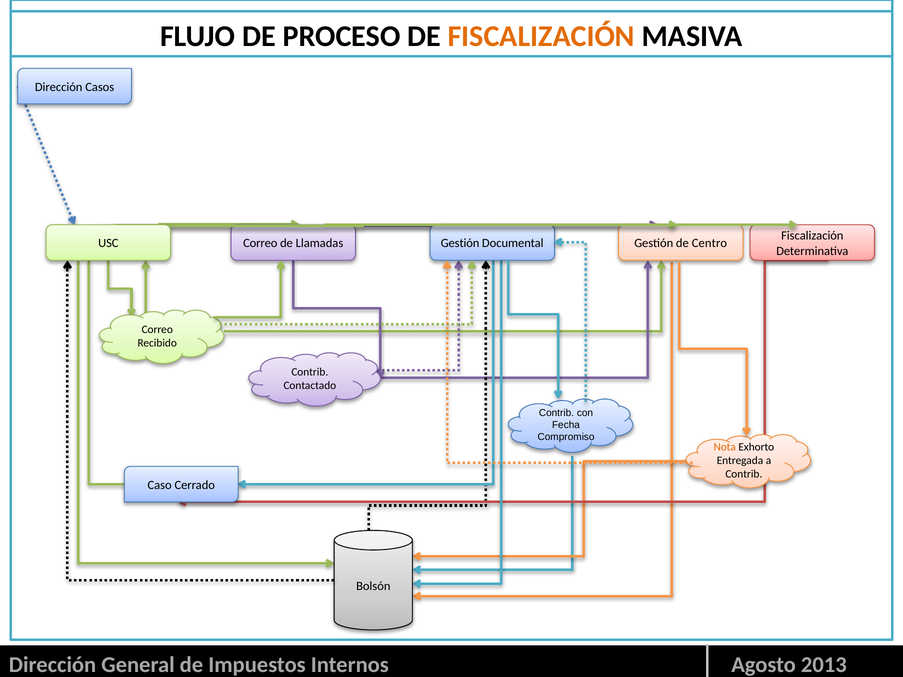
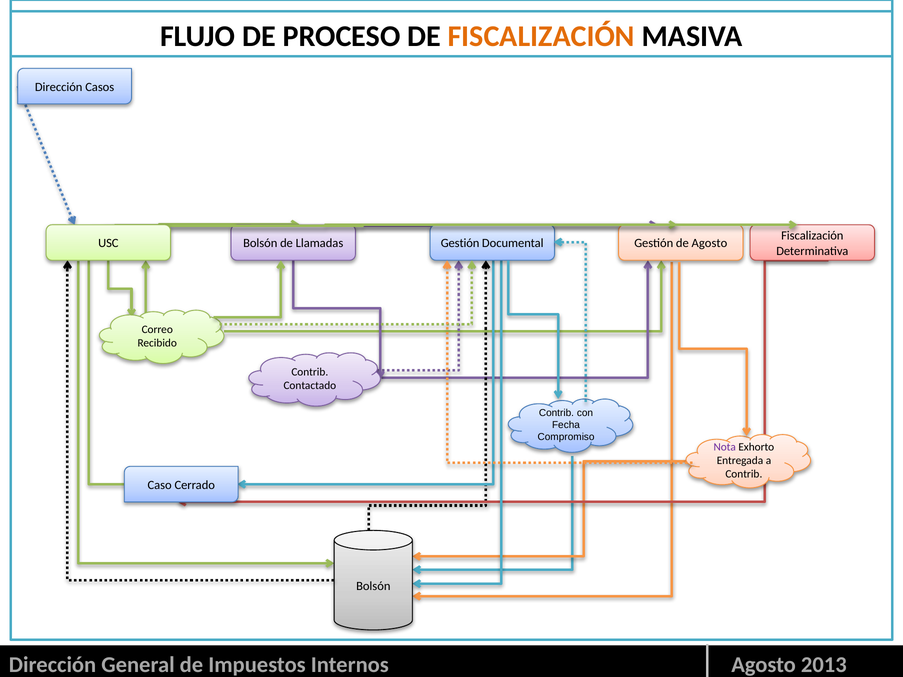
Correo at (260, 243): Correo -> Bolsón
de Centro: Centro -> Agosto
Nota colour: orange -> purple
